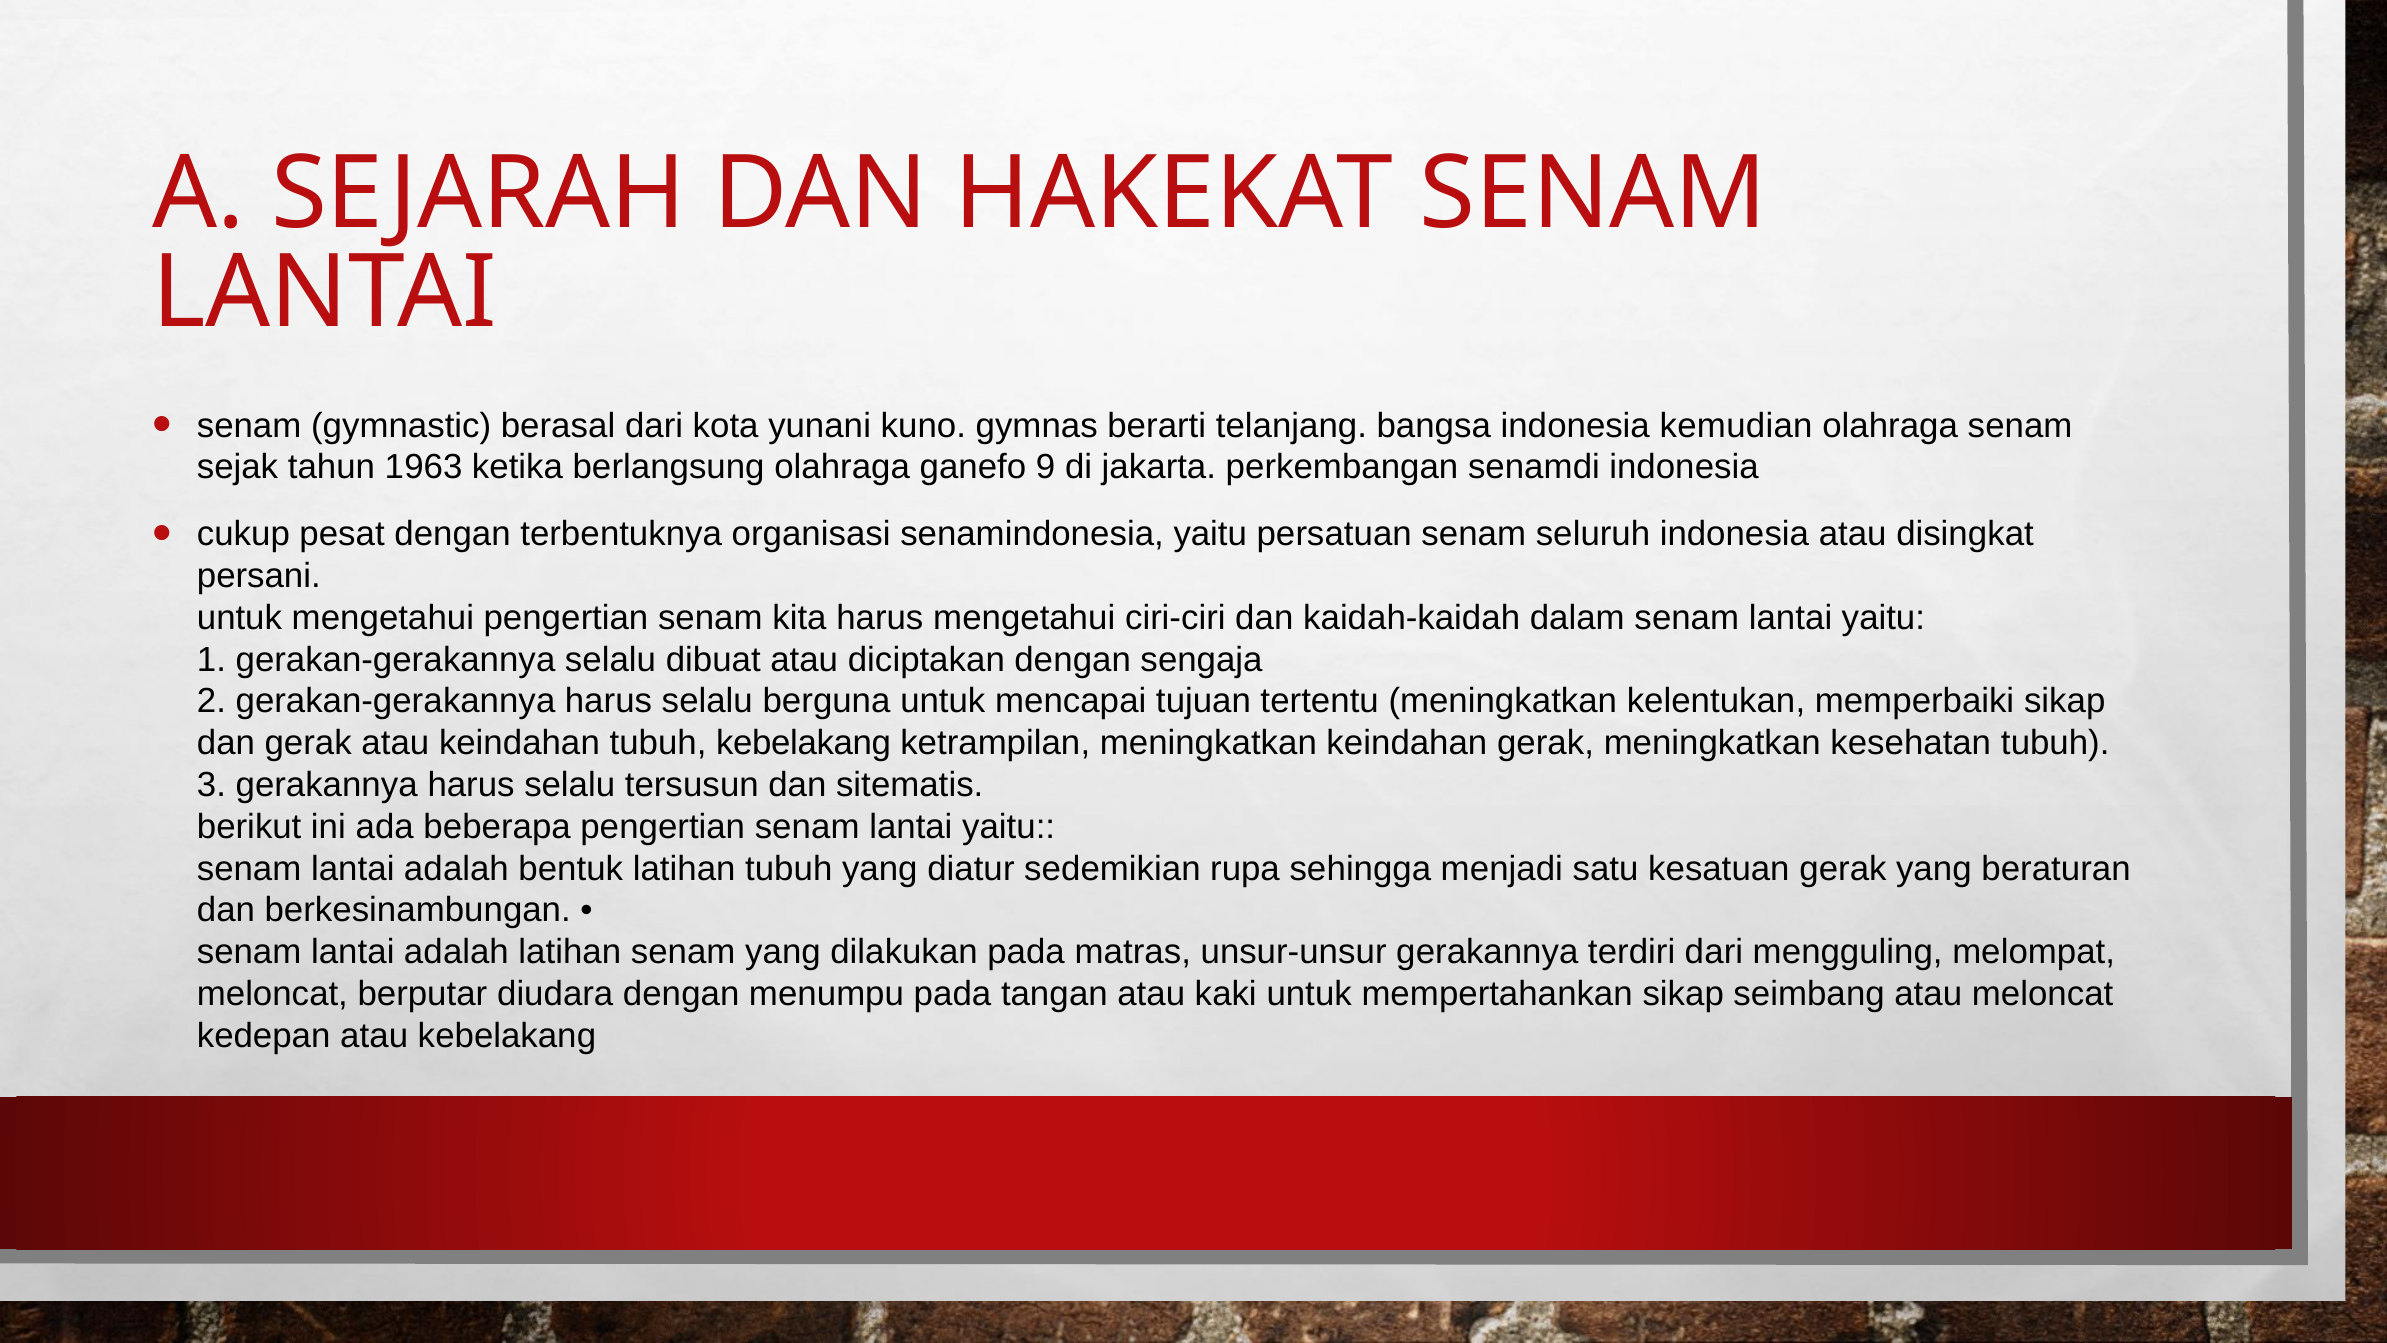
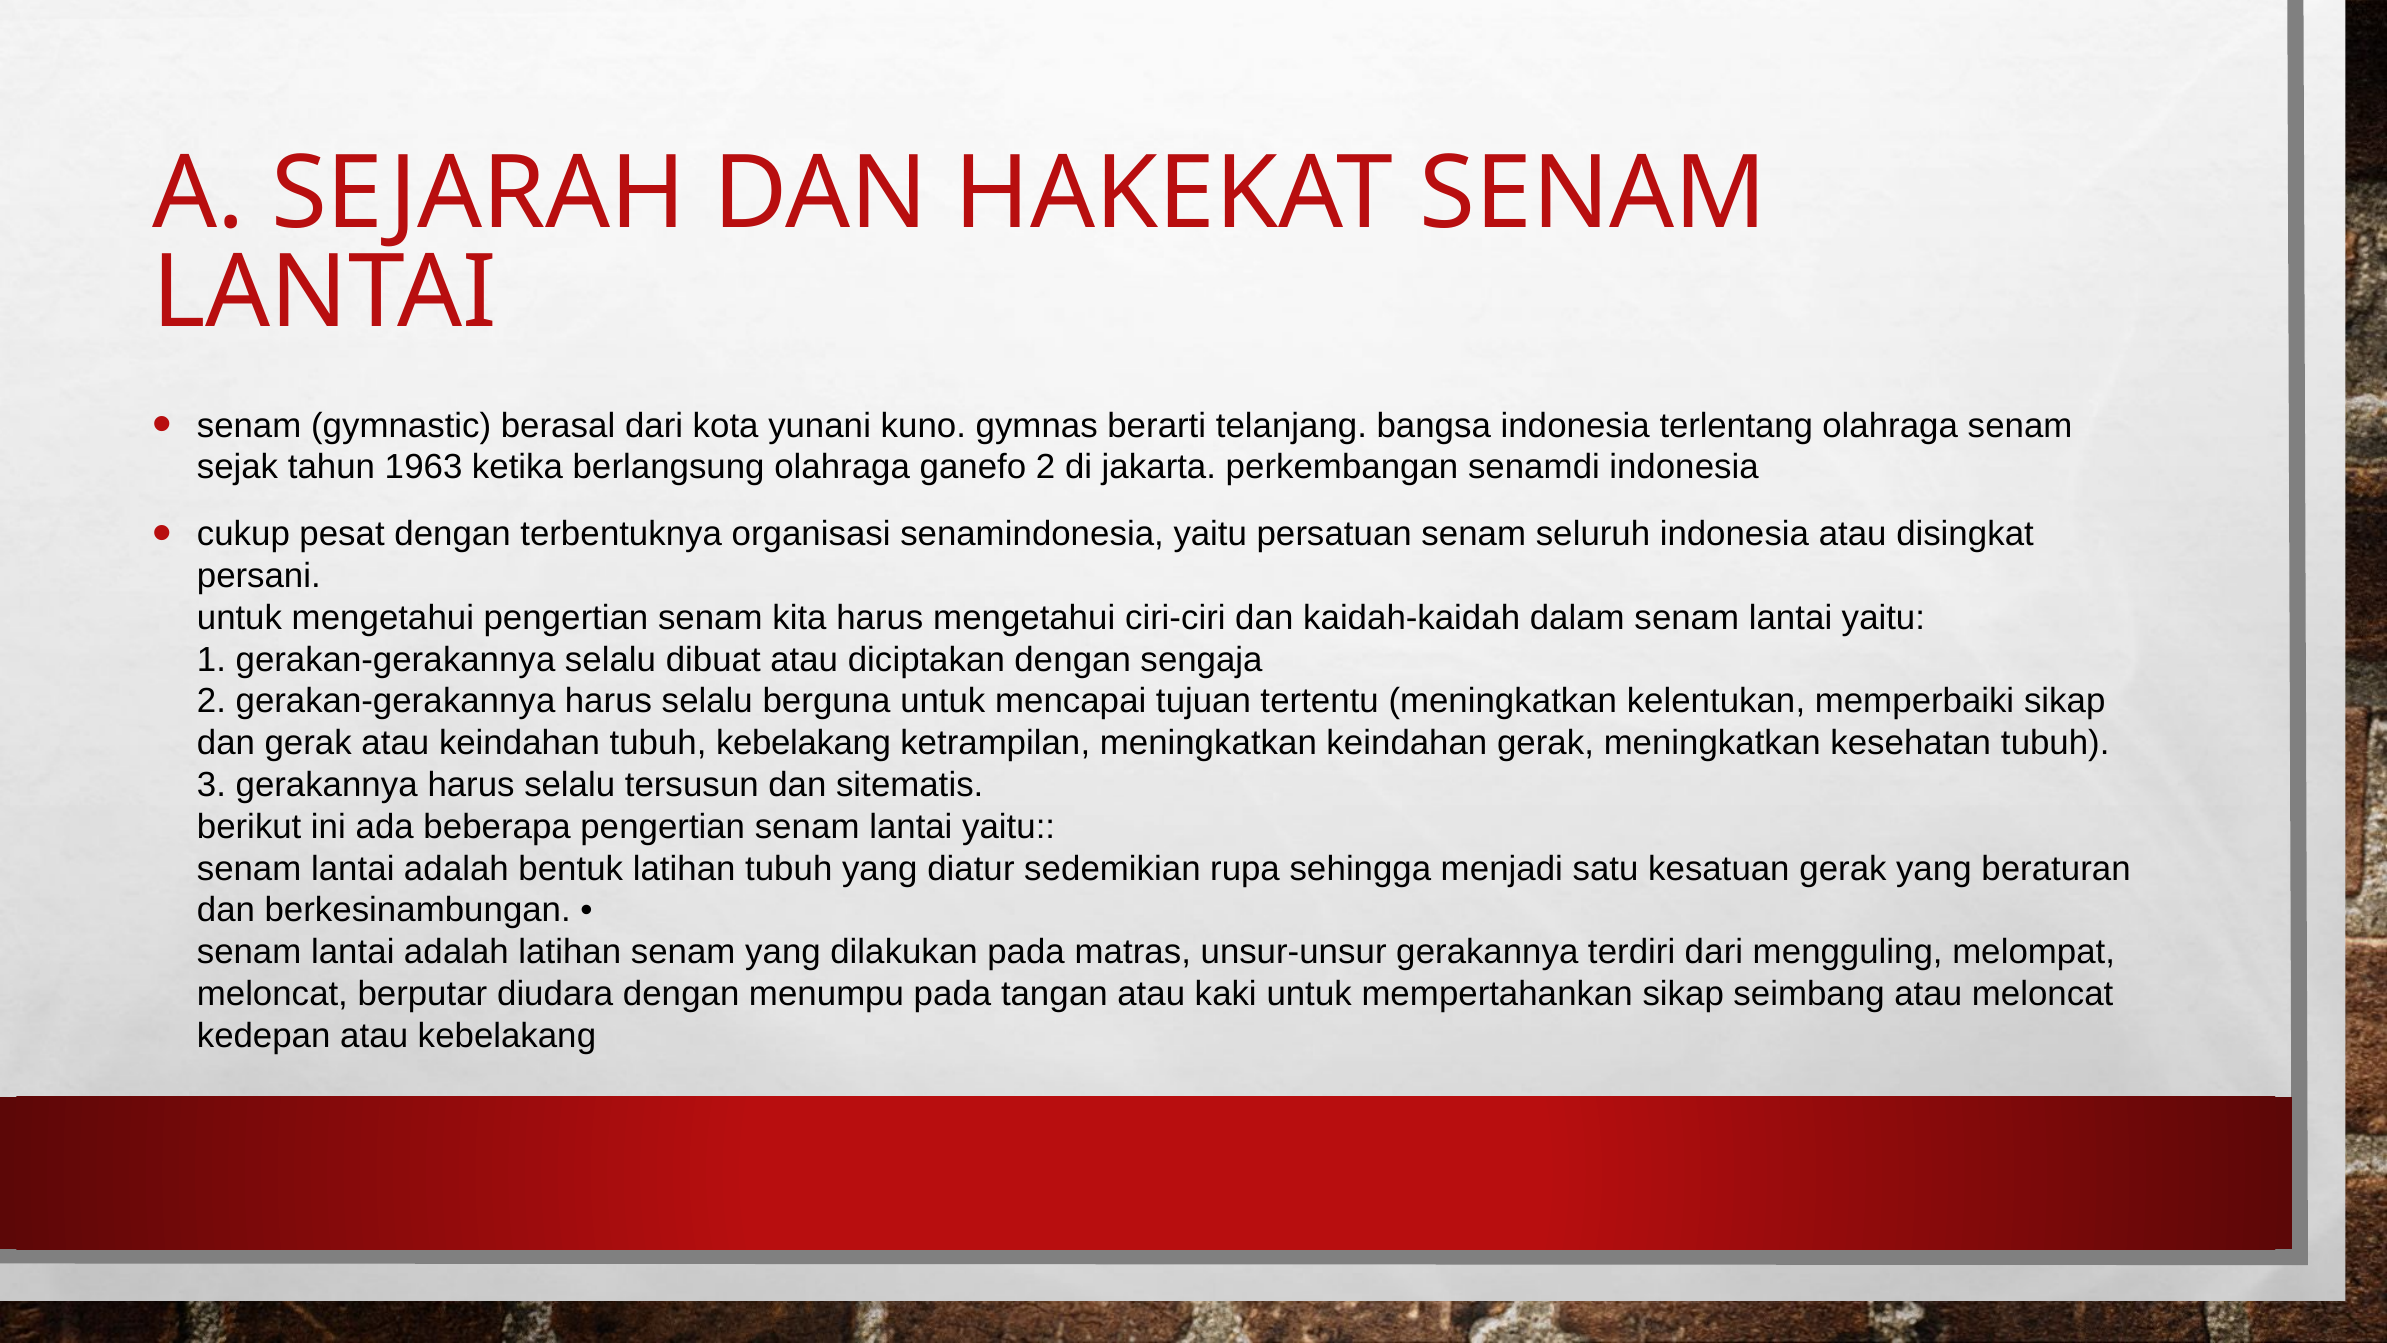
kemudian: kemudian -> terlentang
ganefo 9: 9 -> 2
